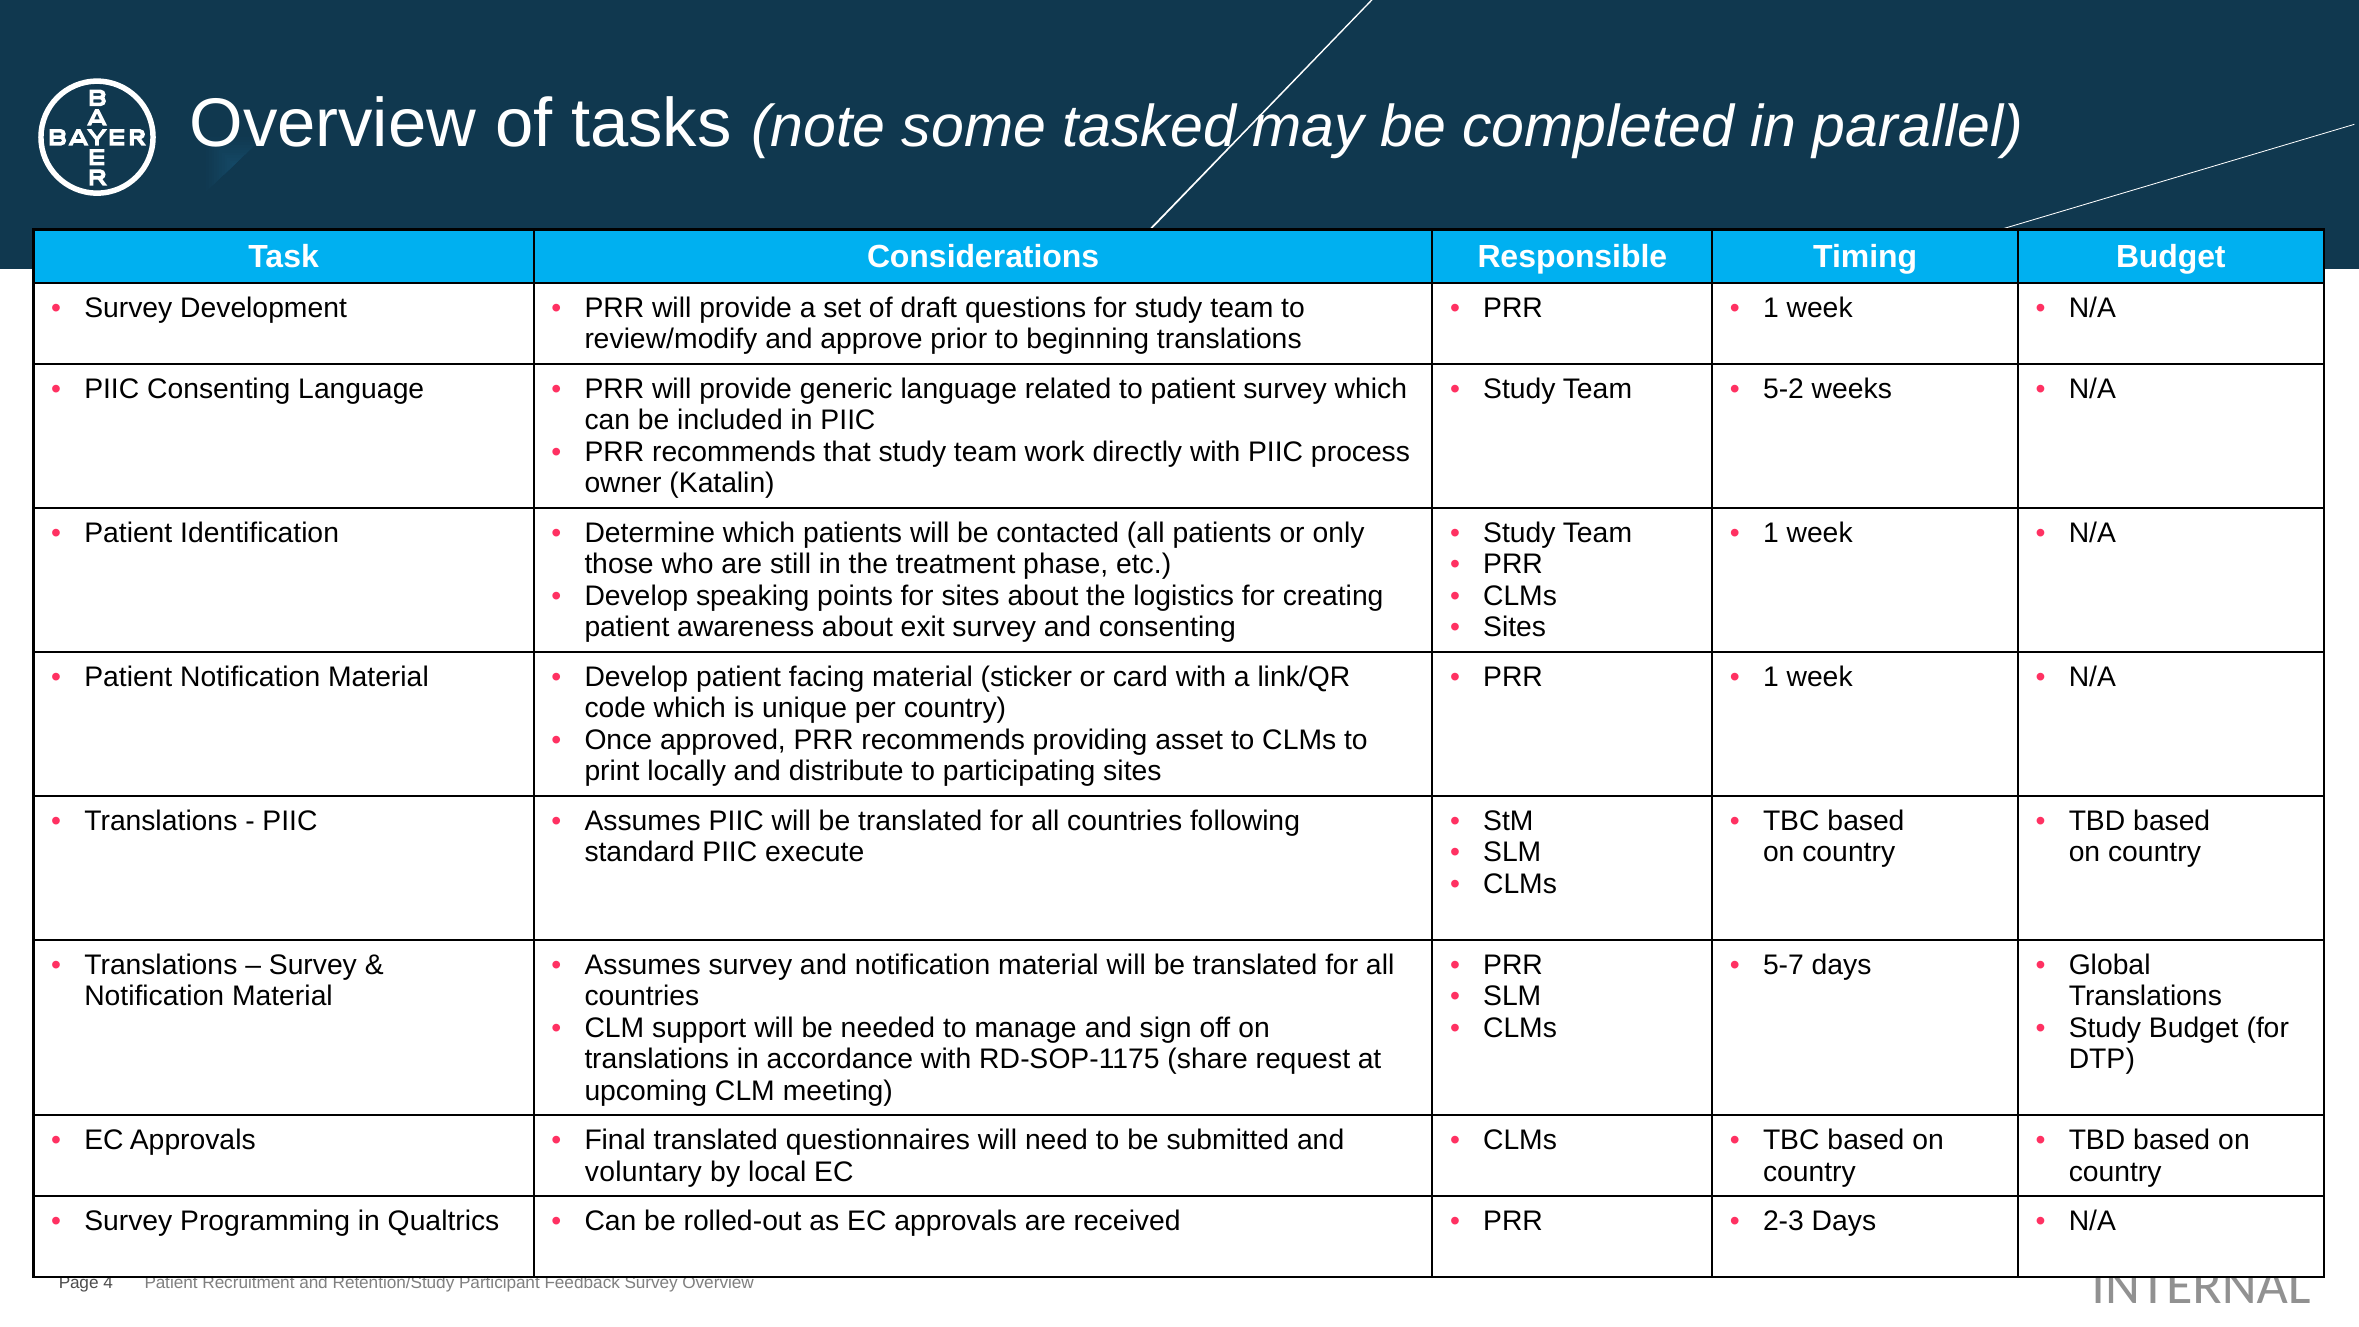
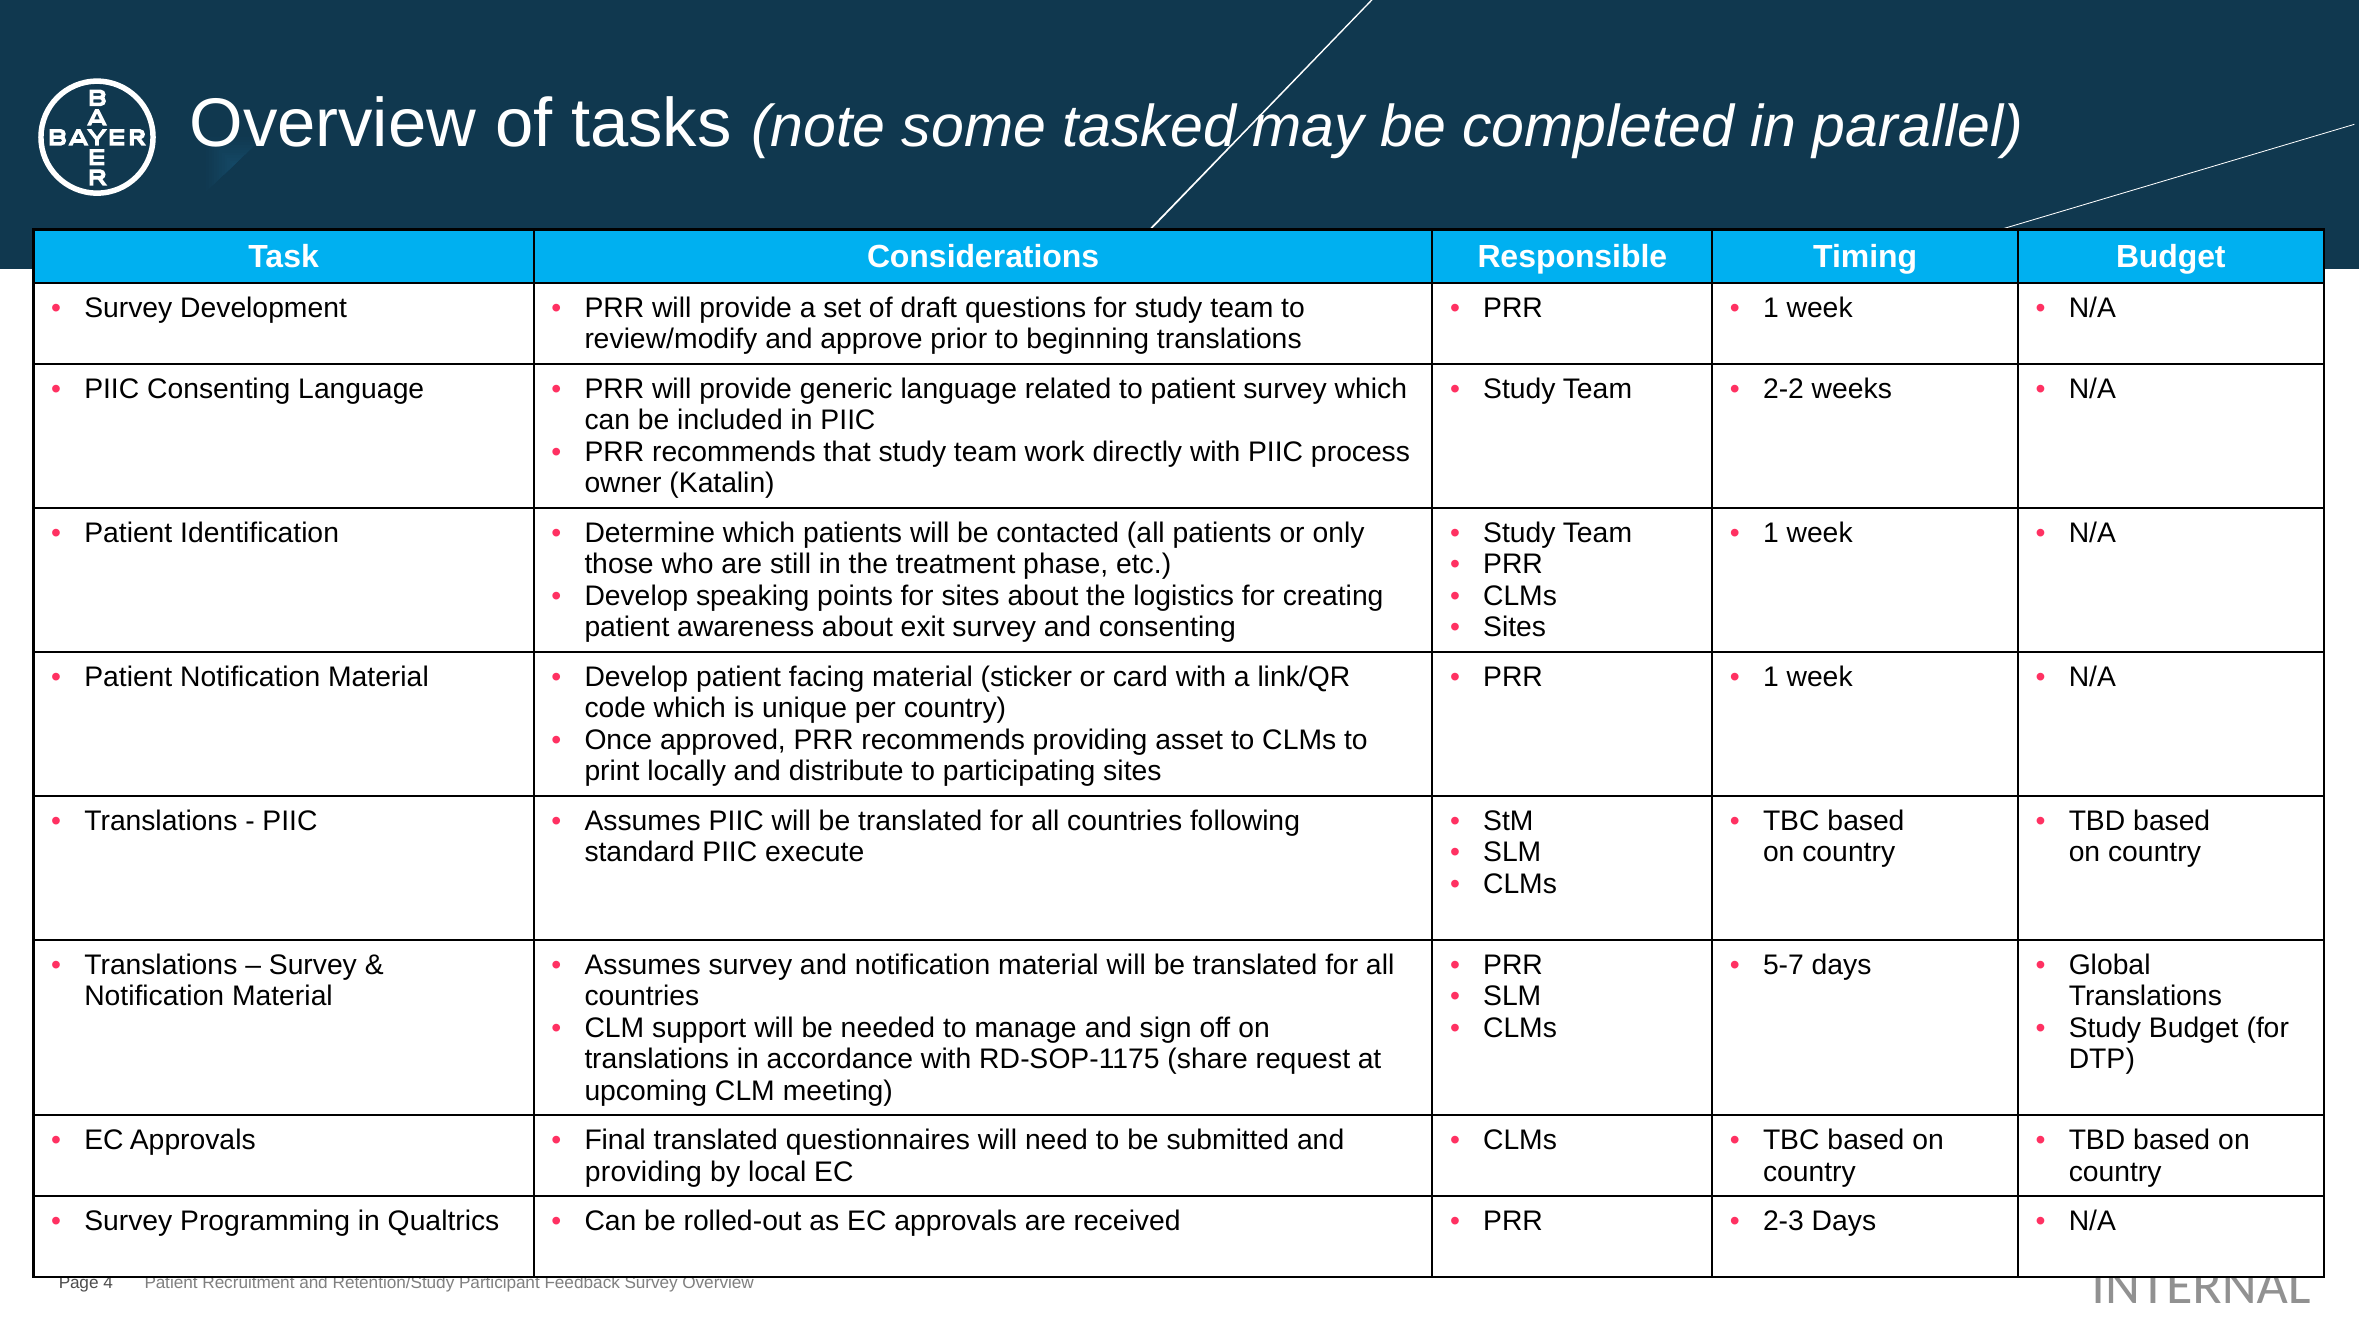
5-2: 5-2 -> 2-2
voluntary at (643, 1172): voluntary -> providing
